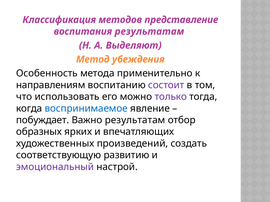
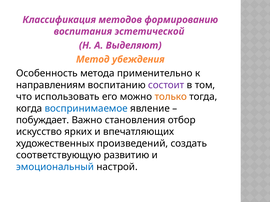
представление: представление -> формированию
воспитания результатам: результатам -> эстетической
только colour: purple -> orange
Важно результатам: результатам -> становления
образных: образных -> искусство
эмоциональный colour: purple -> blue
